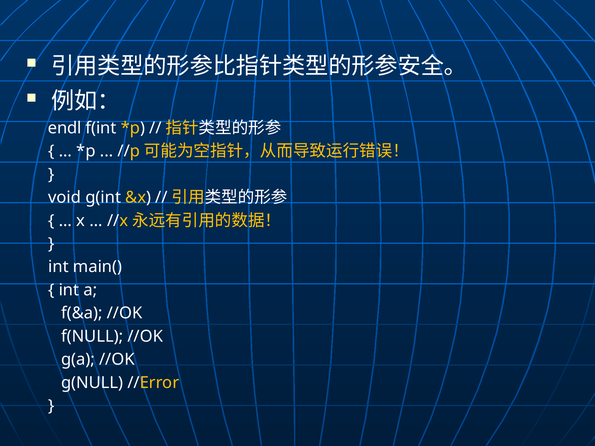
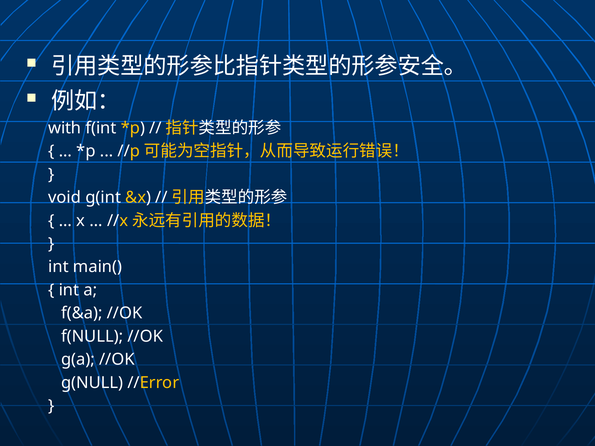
endl: endl -> with
